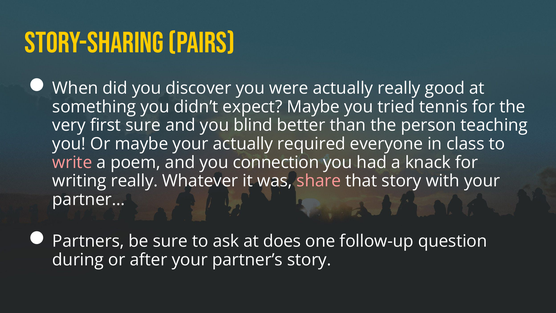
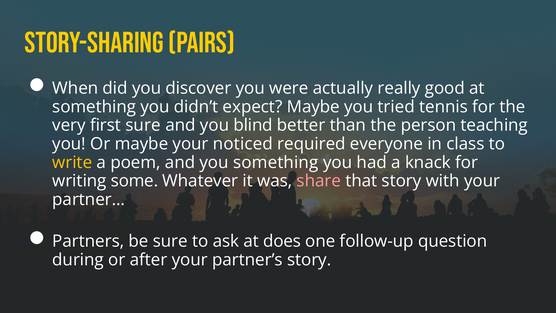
your actually: actually -> noticed
write colour: pink -> yellow
you connection: connection -> something
writing really: really -> some
